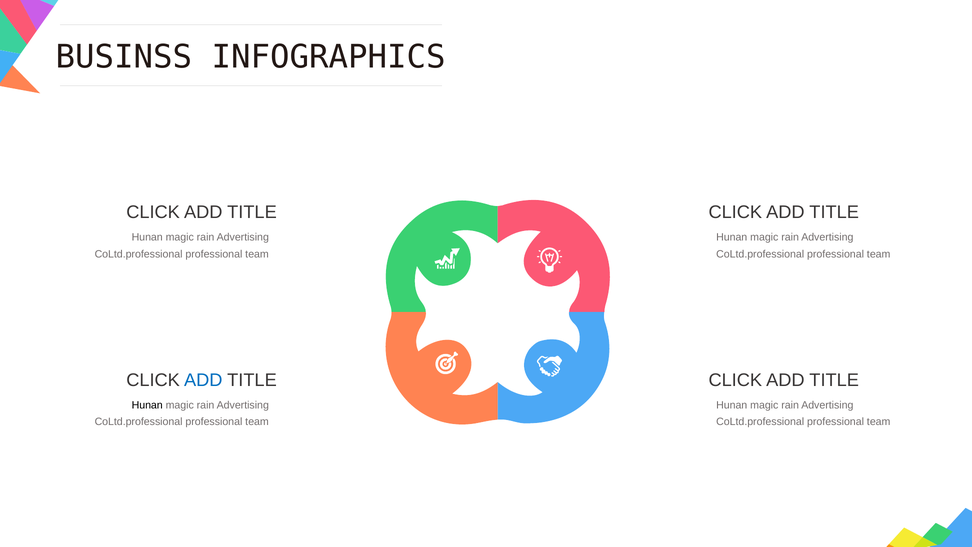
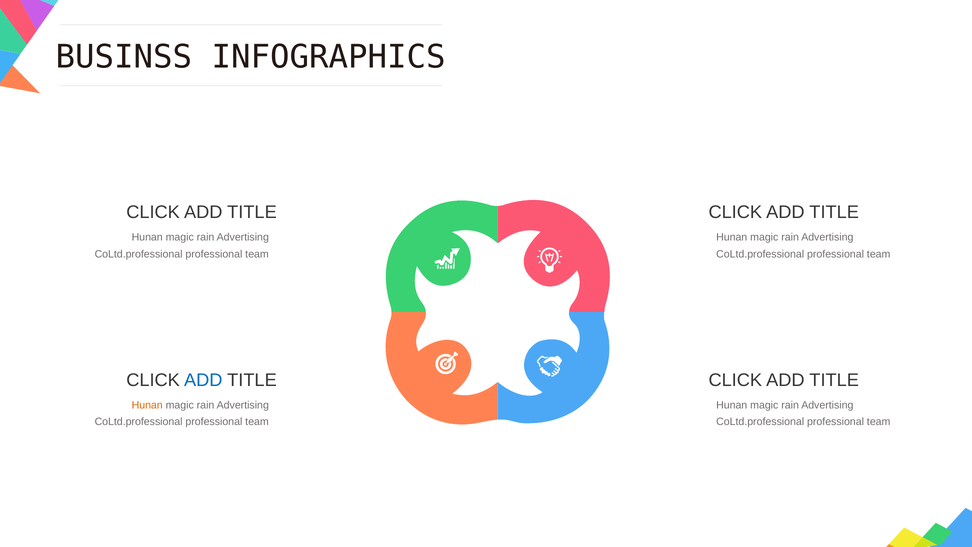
Hunan at (147, 405) colour: black -> orange
